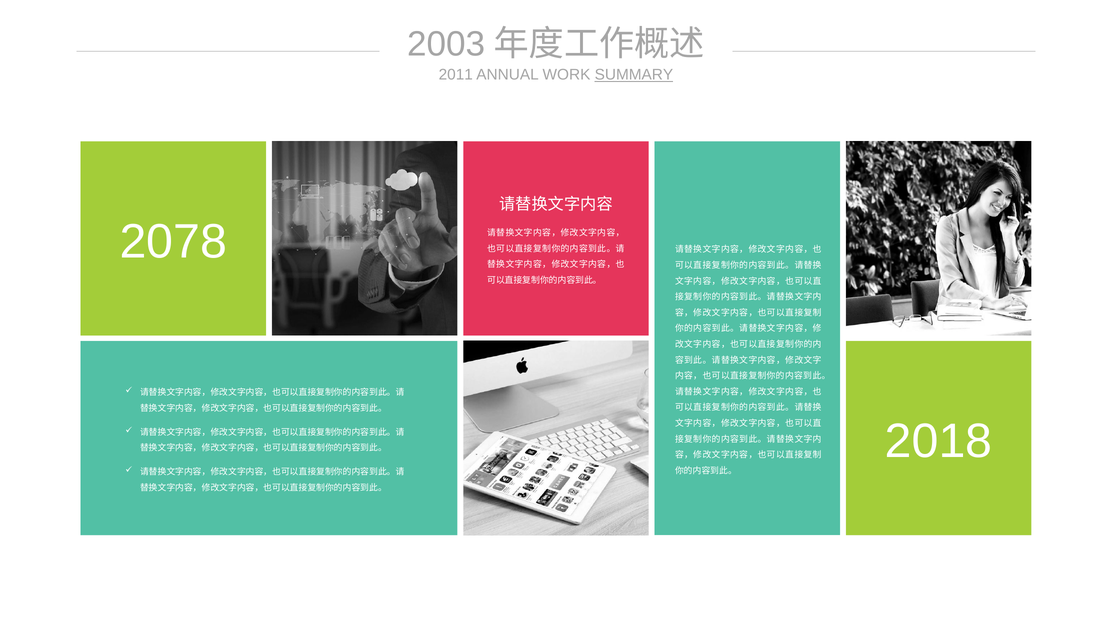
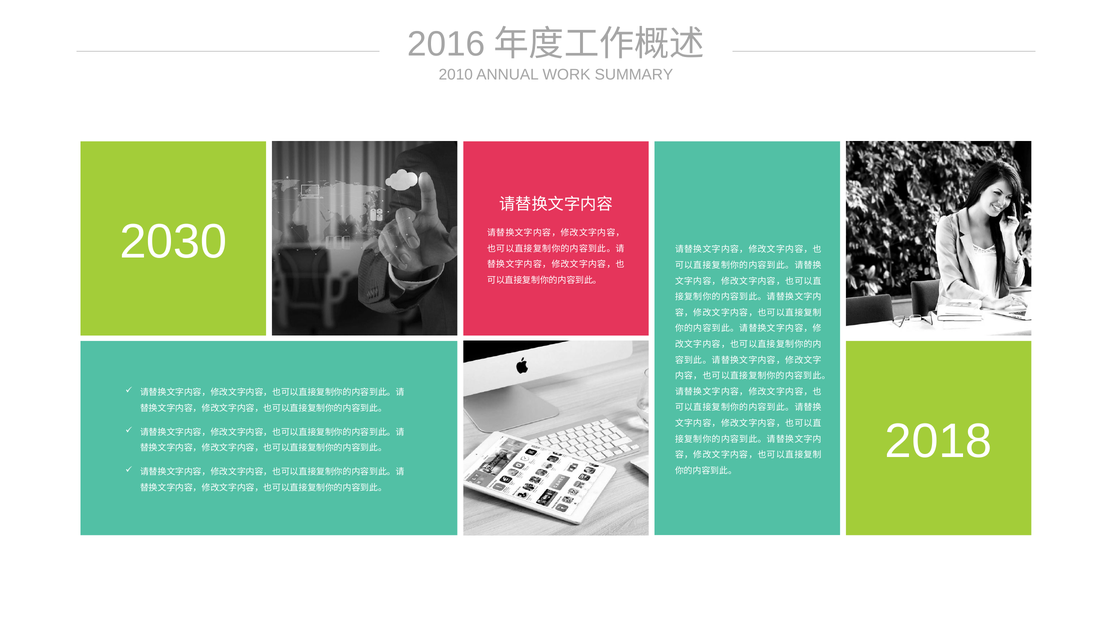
2003: 2003 -> 2016
2011: 2011 -> 2010
SUMMARY underline: present -> none
2078: 2078 -> 2030
